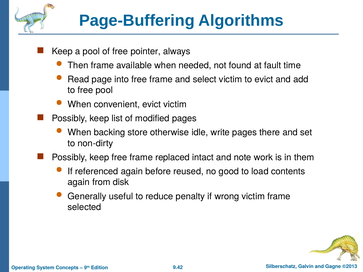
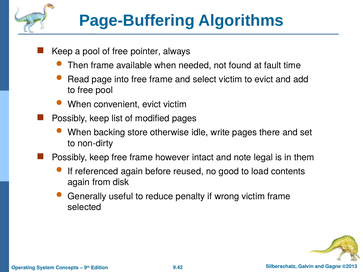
replaced: replaced -> however
work: work -> legal
